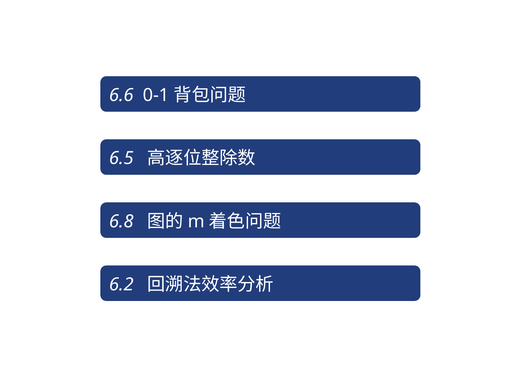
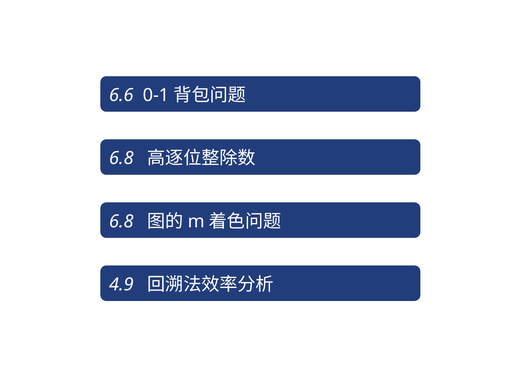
6.5 at (121, 159): 6.5 -> 6.8
6.2: 6.2 -> 4.9
